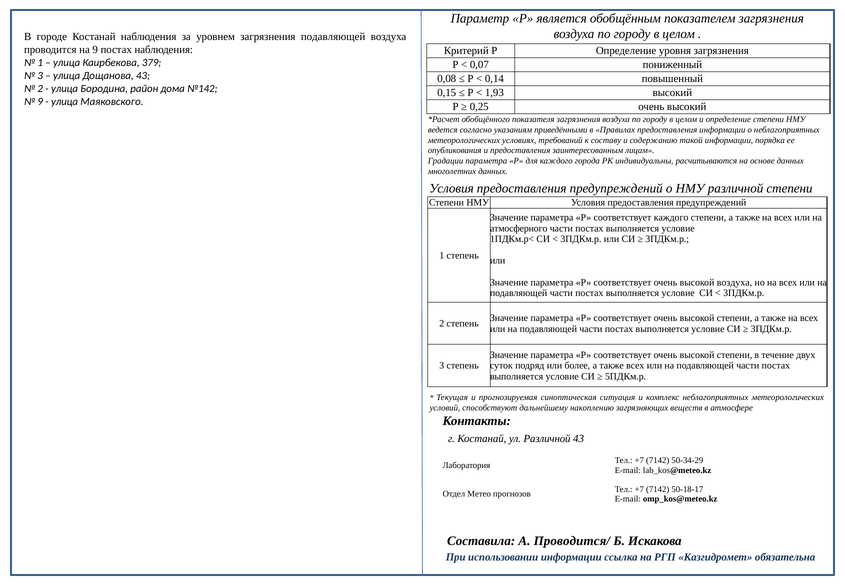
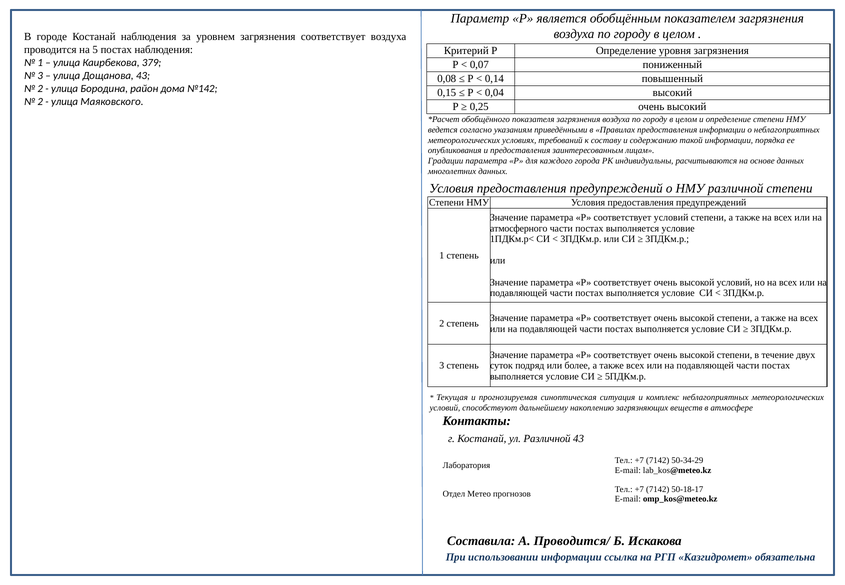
загрязнения подавляющей: подавляющей -> соответствует
на 9: 9 -> 5
1,93: 1,93 -> 0,04
9 at (40, 102): 9 -> 2
соответствует каждого: каждого -> условий
высокой воздуха: воздуха -> условий
